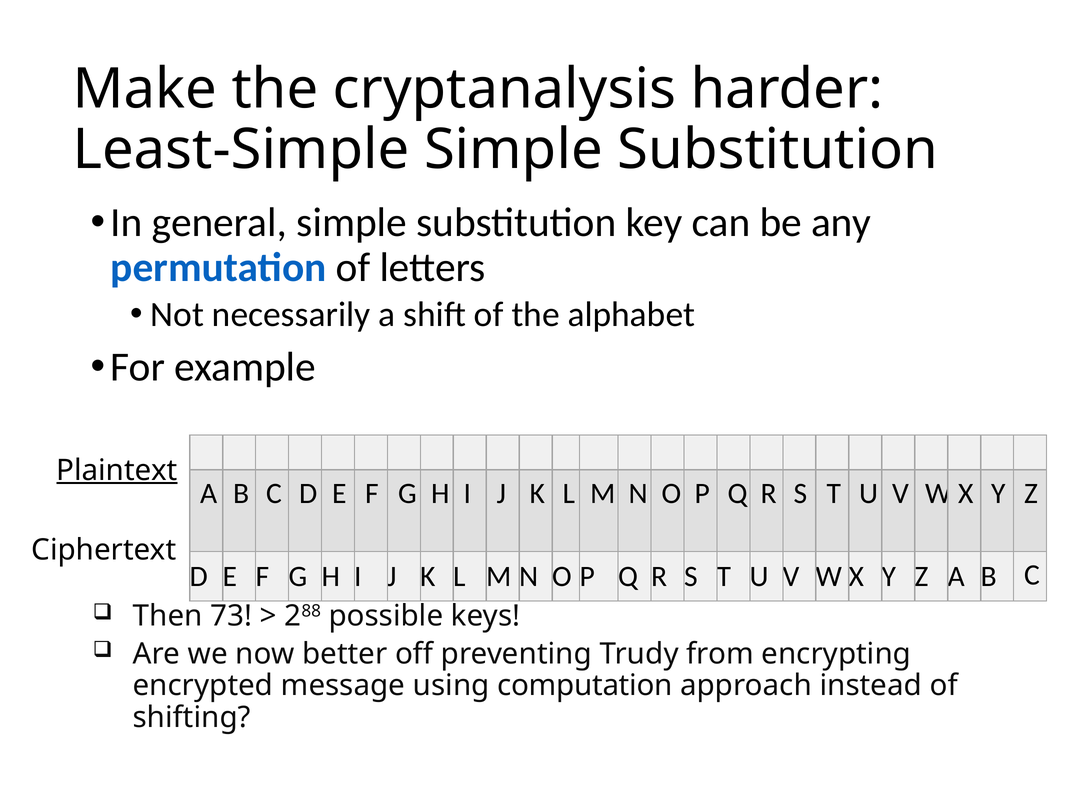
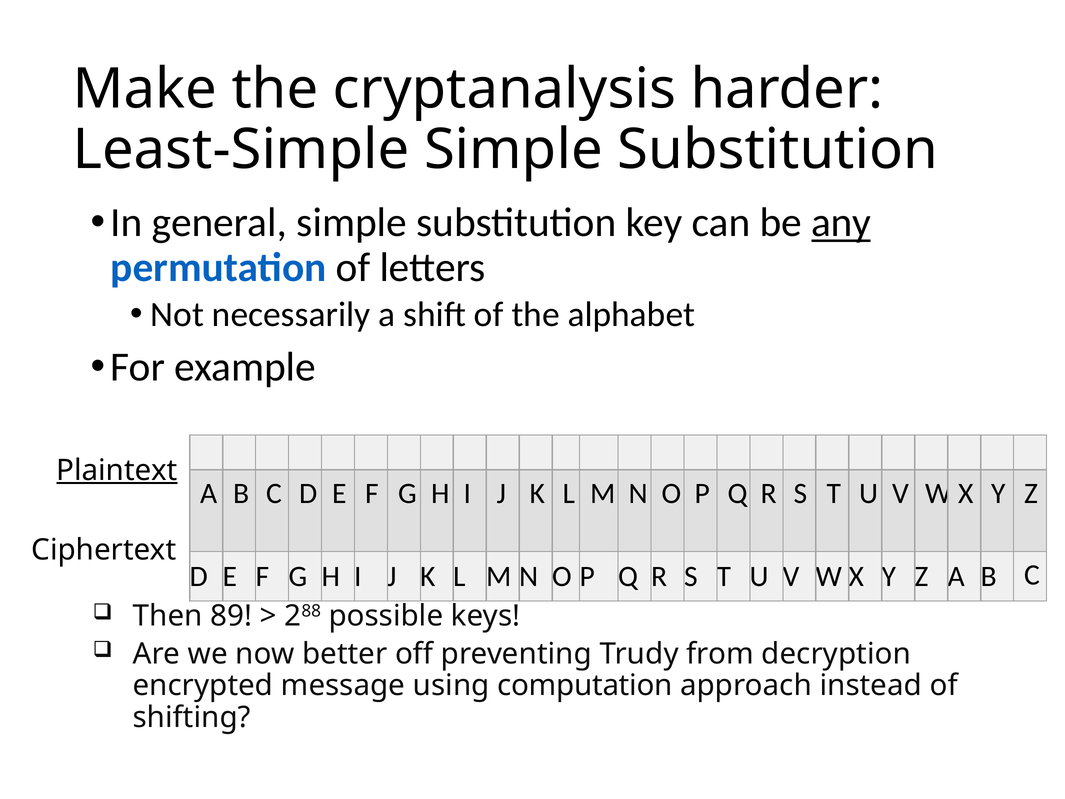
any underline: none -> present
73: 73 -> 89
encrypting: encrypting -> decryption
